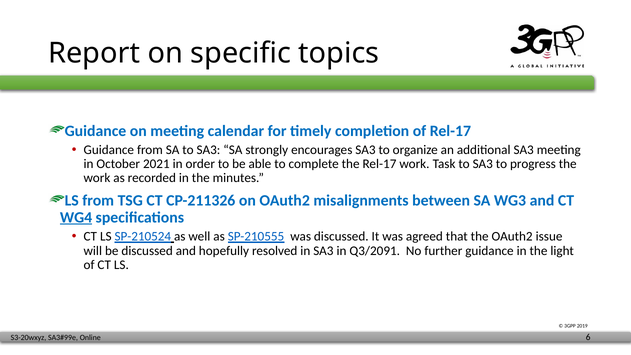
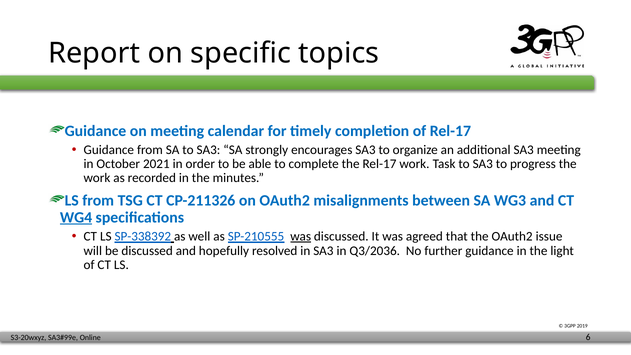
SP-210524: SP-210524 -> SP-338392
was at (301, 236) underline: none -> present
Q3/2091: Q3/2091 -> Q3/2036
